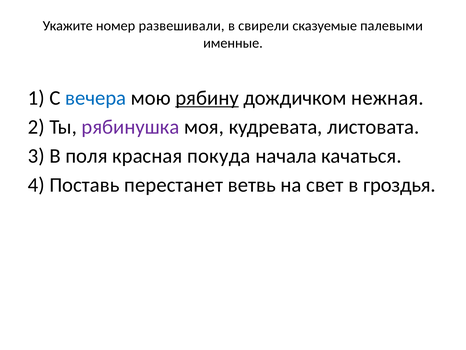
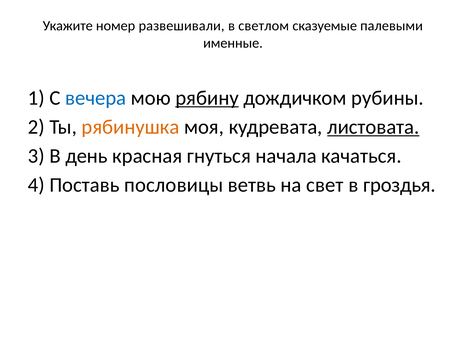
свирели: свирели -> светлом
нежная: нежная -> рубины
рябинушка colour: purple -> orange
листовата underline: none -> present
поля: поля -> день
покуда: покуда -> гнуться
перестанет: перестанет -> пословицы
